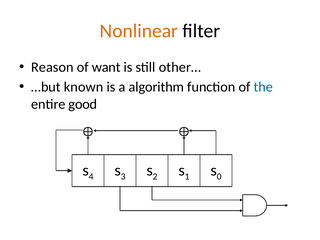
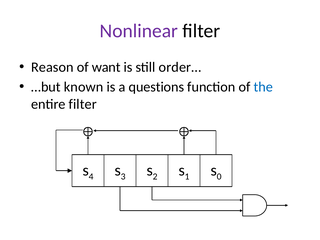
Nonlinear colour: orange -> purple
other…: other… -> order…
algorithm: algorithm -> questions
entire good: good -> filter
